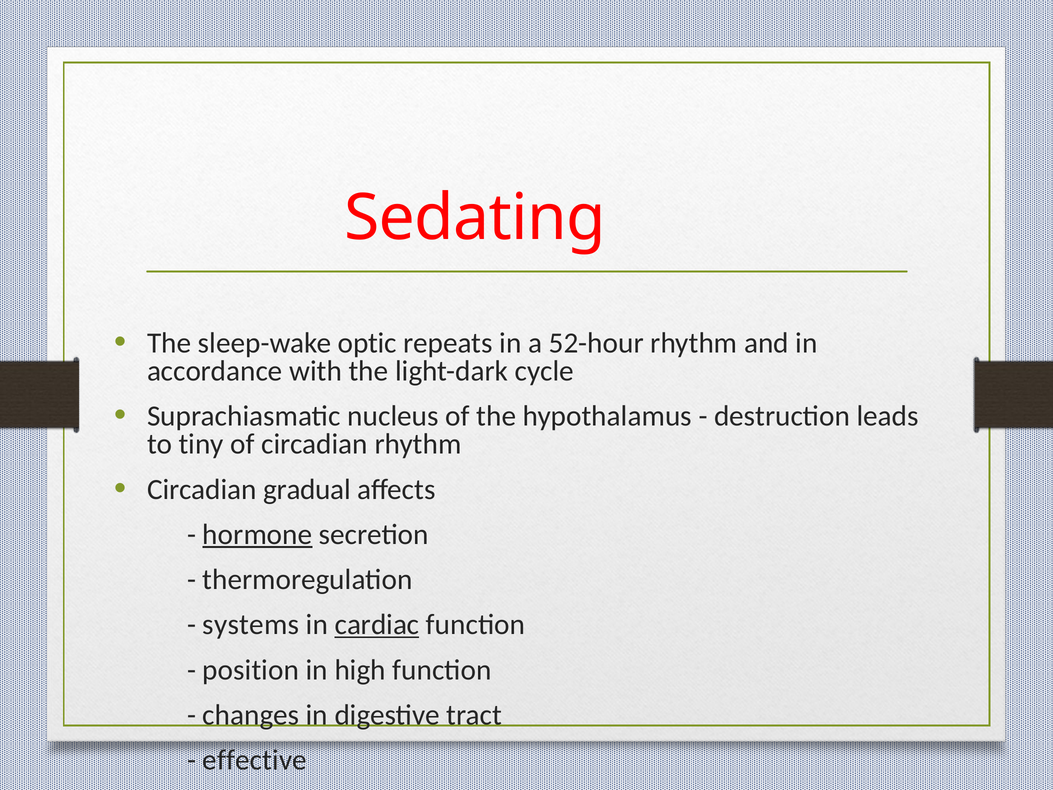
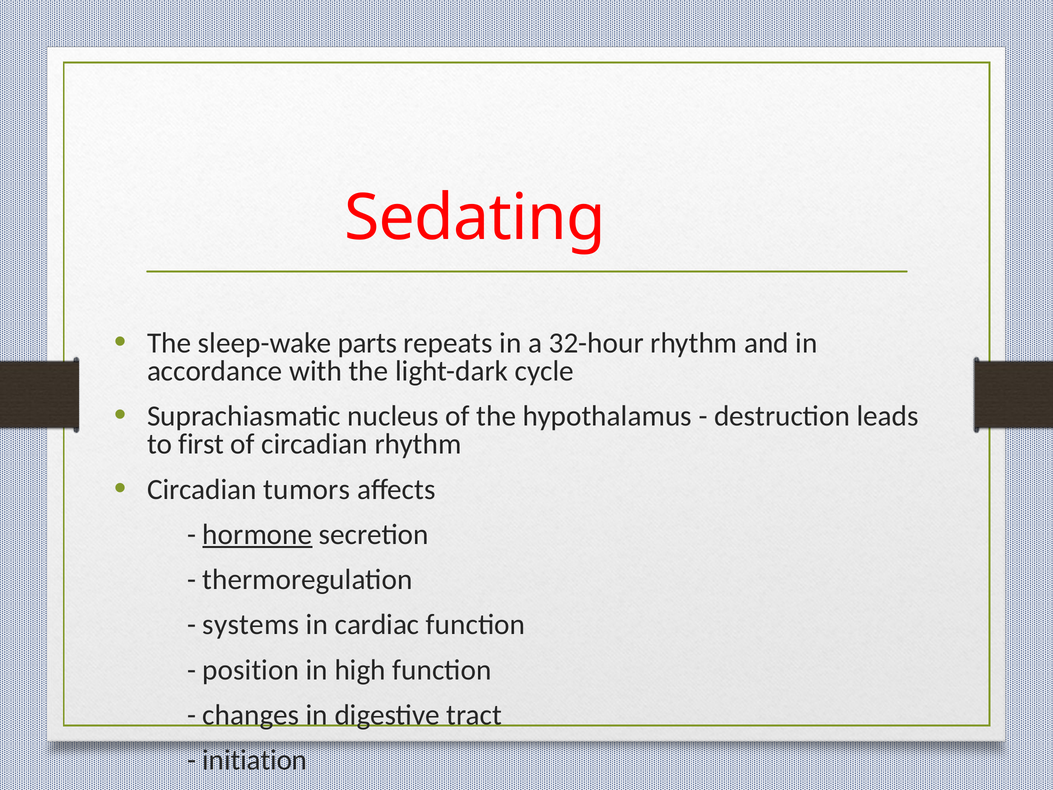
optic: optic -> parts
52-hour: 52-hour -> 32-hour
tiny: tiny -> first
gradual: gradual -> tumors
cardiac underline: present -> none
effective: effective -> initiation
